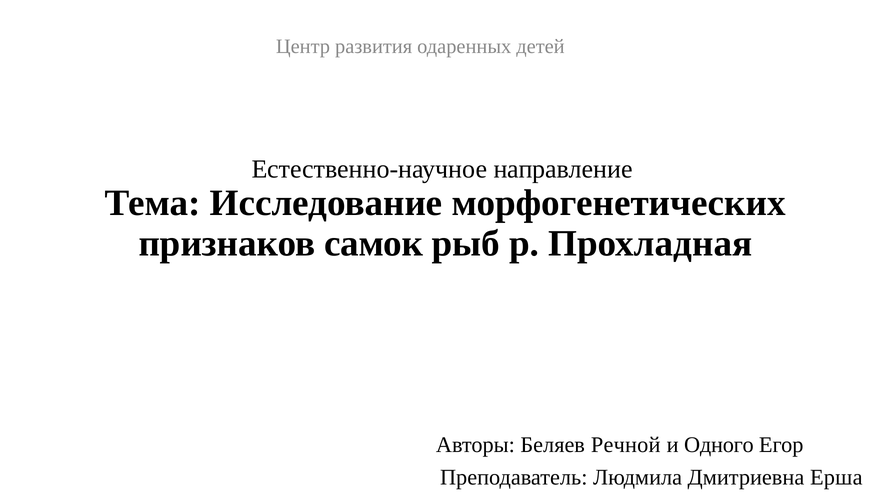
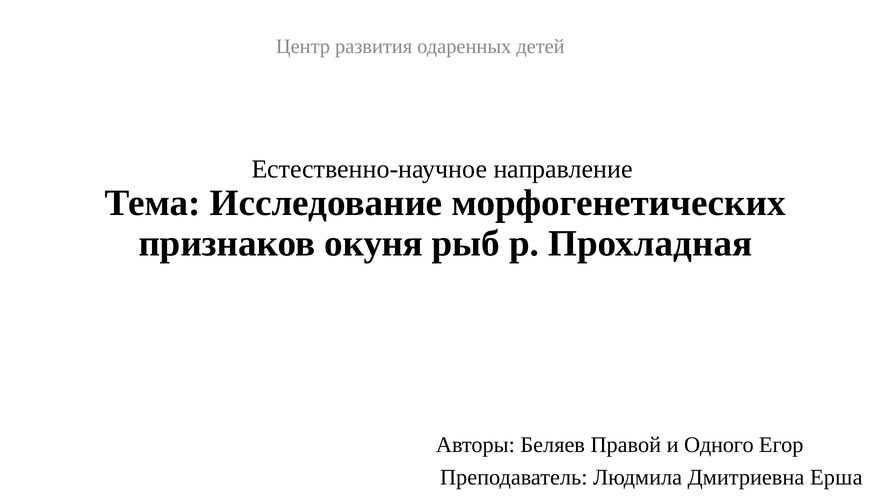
самок: самок -> окуня
Речной: Речной -> Правой
